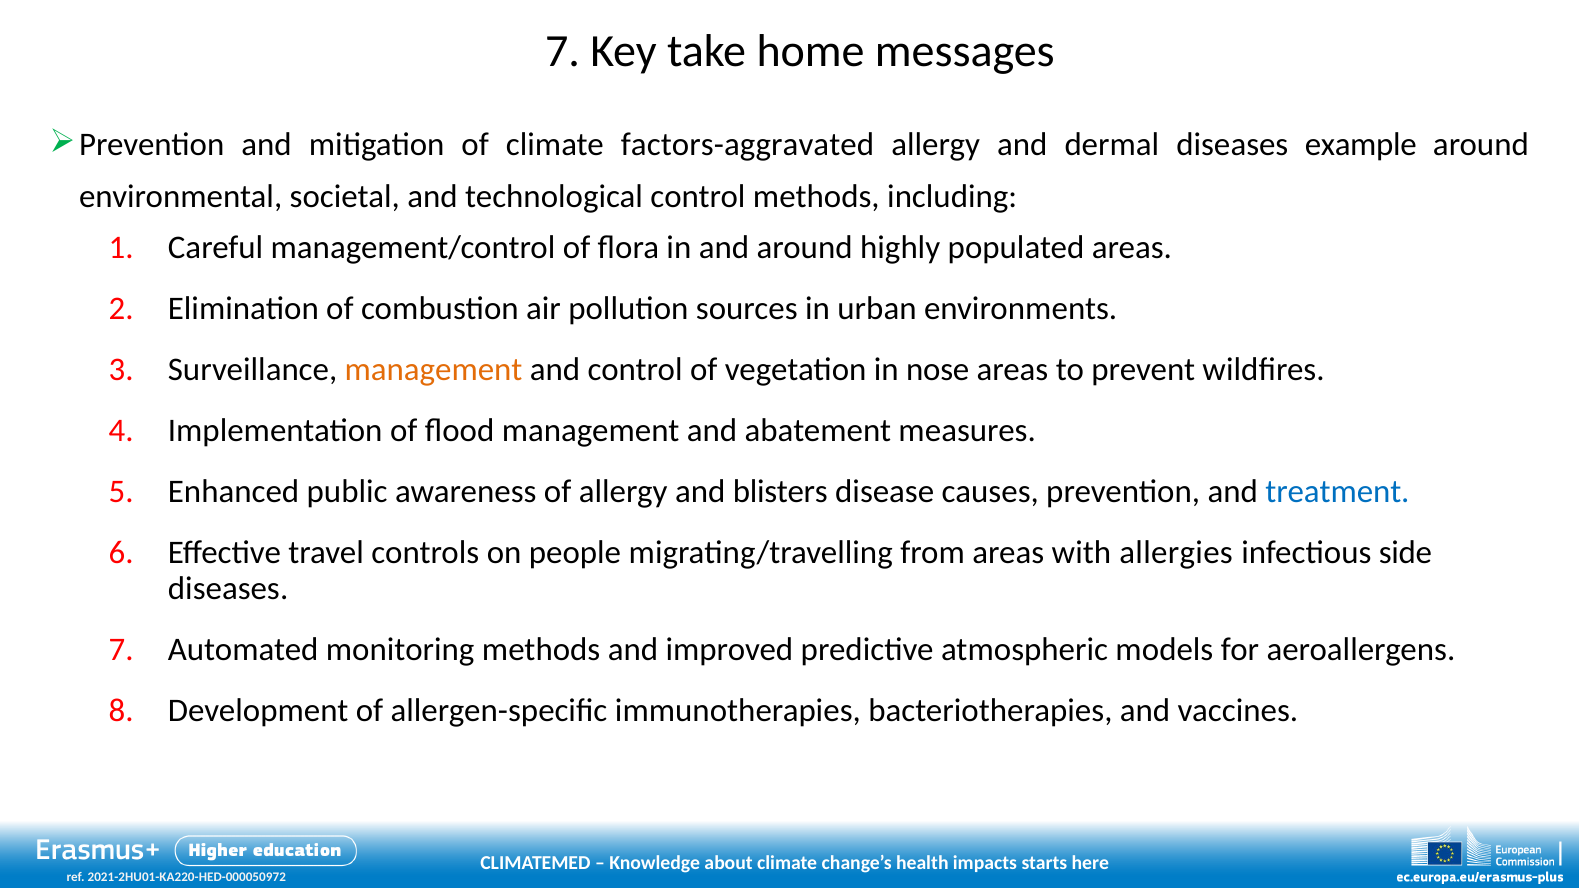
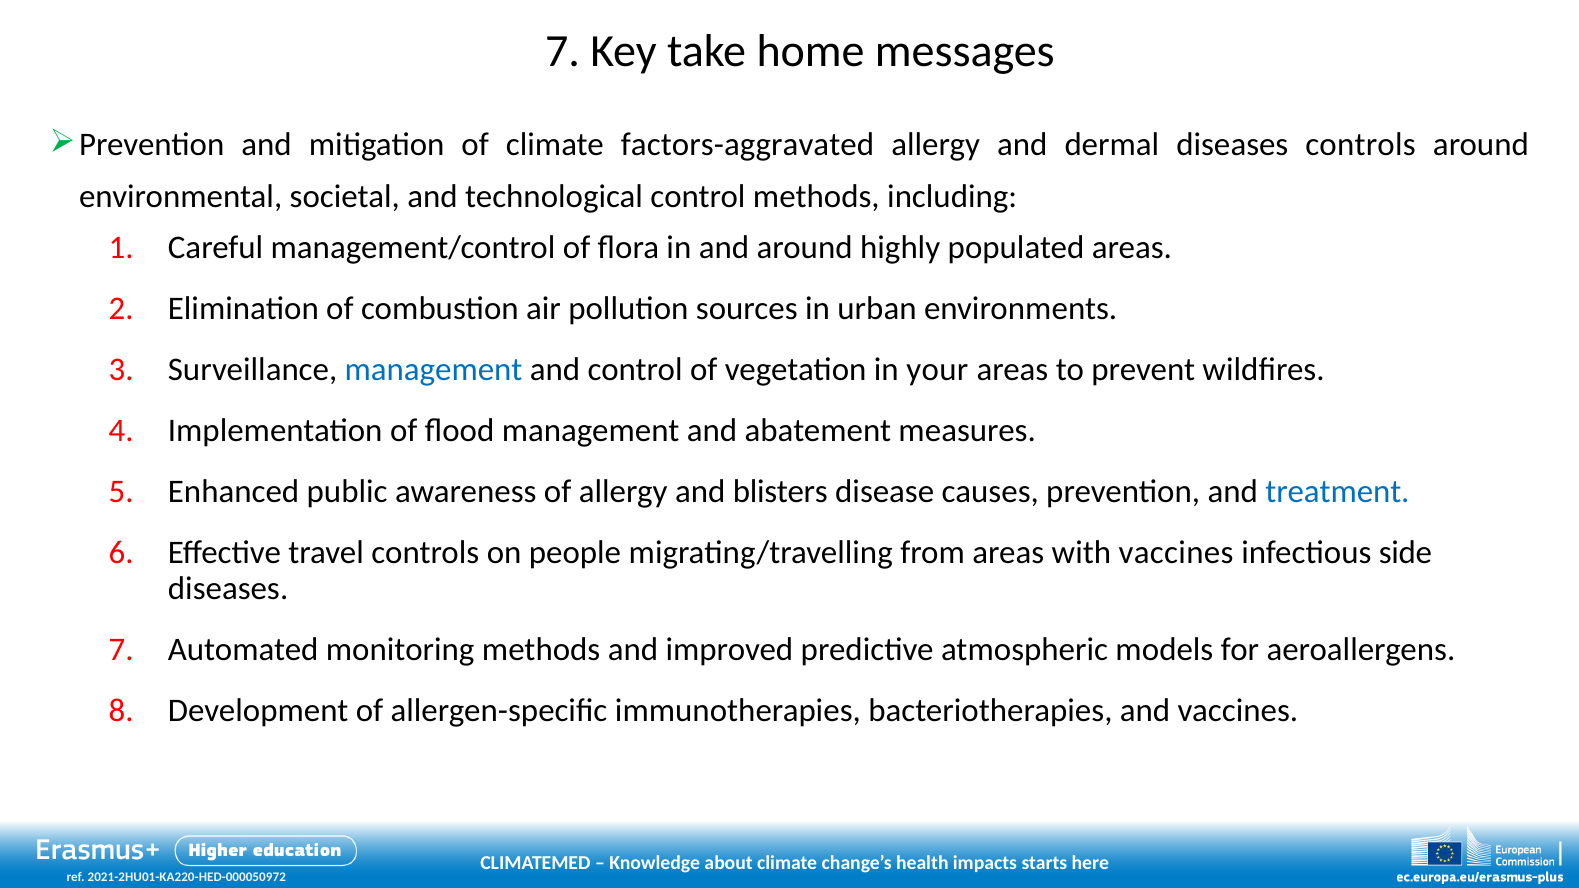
diseases example: example -> controls
management at (434, 370) colour: orange -> blue
nose: nose -> your
with allergies: allergies -> vaccines
